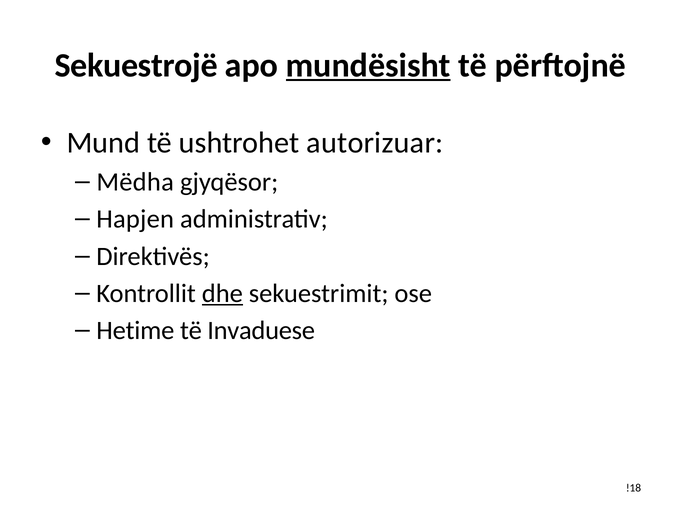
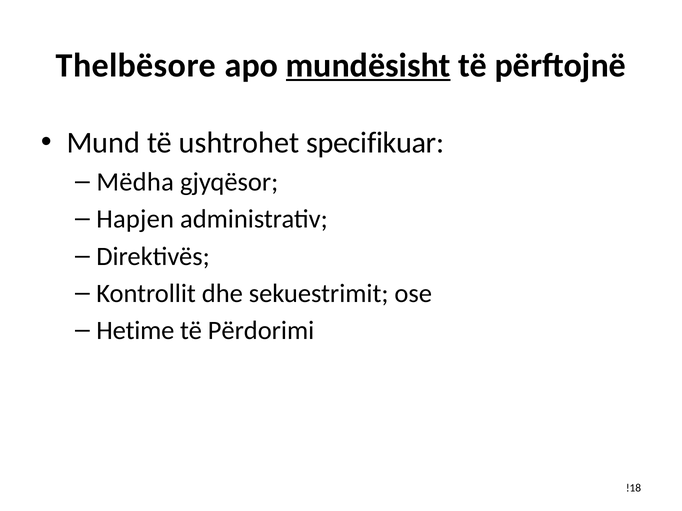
Sekuestrojë: Sekuestrojë -> Thelbësore
autorizuar: autorizuar -> specifikuar
dhe underline: present -> none
Invaduese: Invaduese -> Përdorimi
